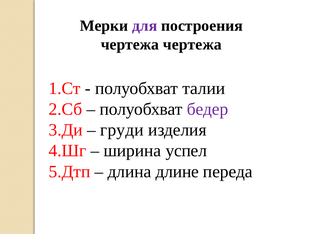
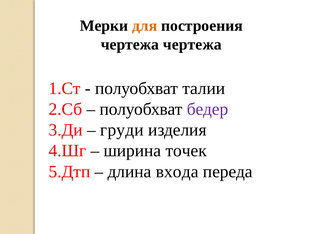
для colour: purple -> orange
успел: успел -> точек
длине: длине -> входа
